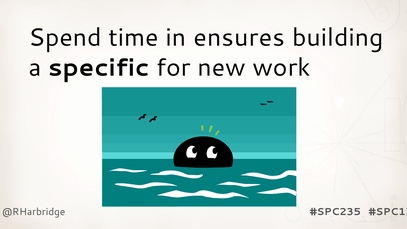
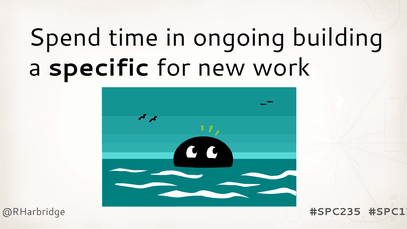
ensures: ensures -> ongoing
